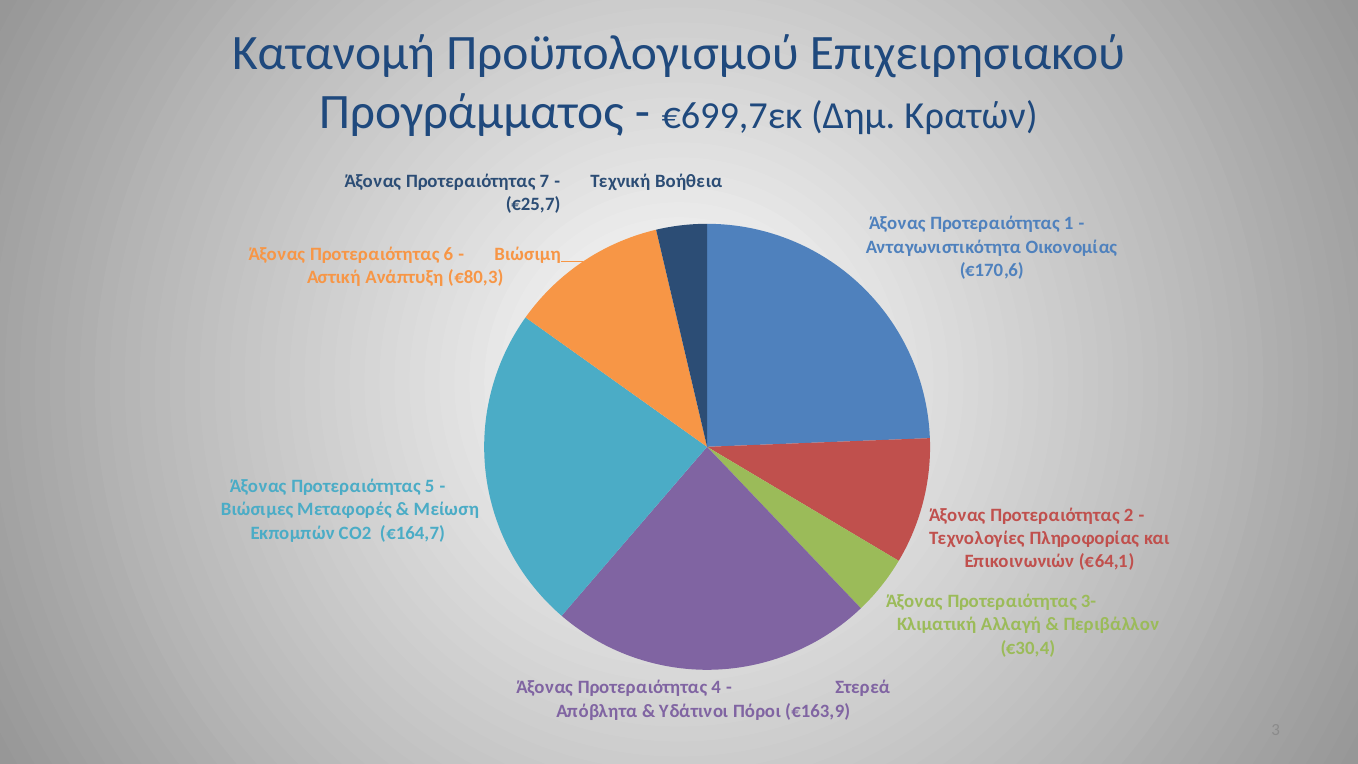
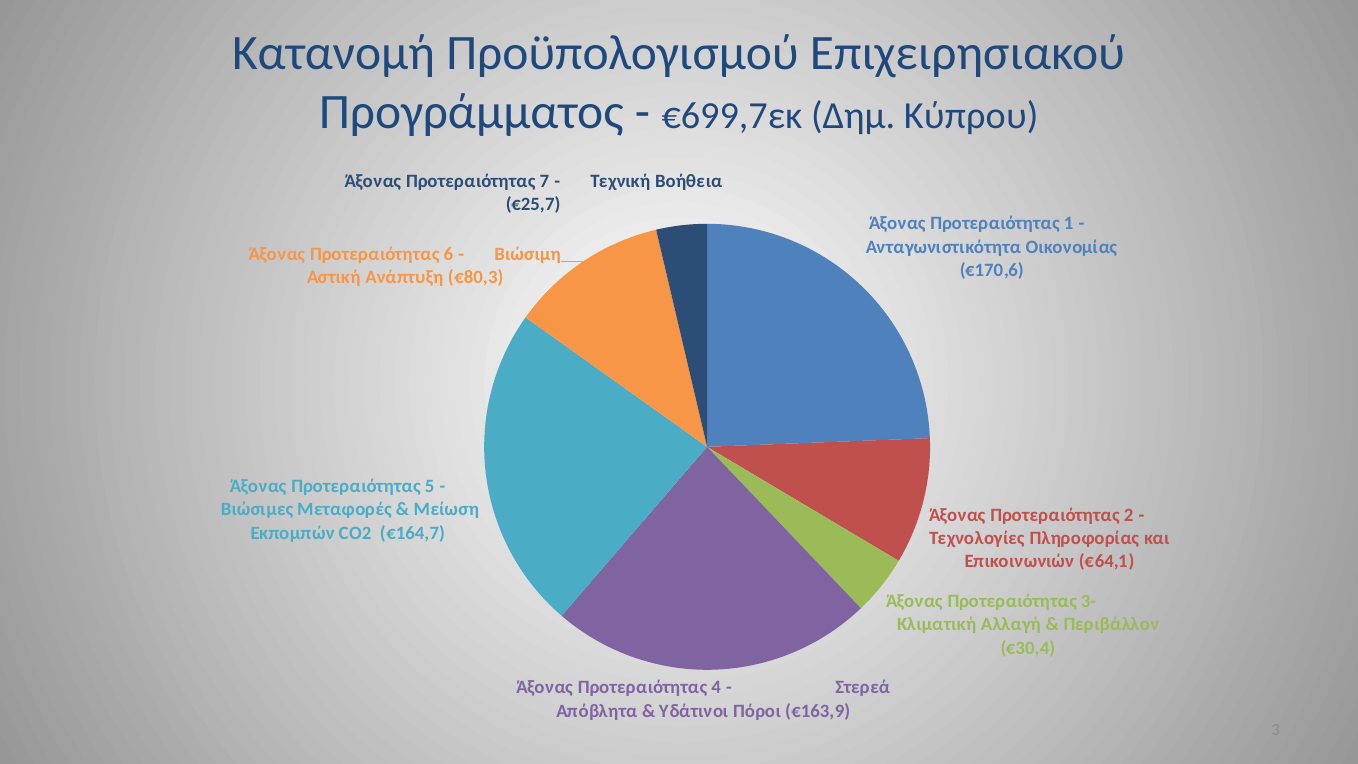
Κρατών: Κρατών -> Κύπρου
